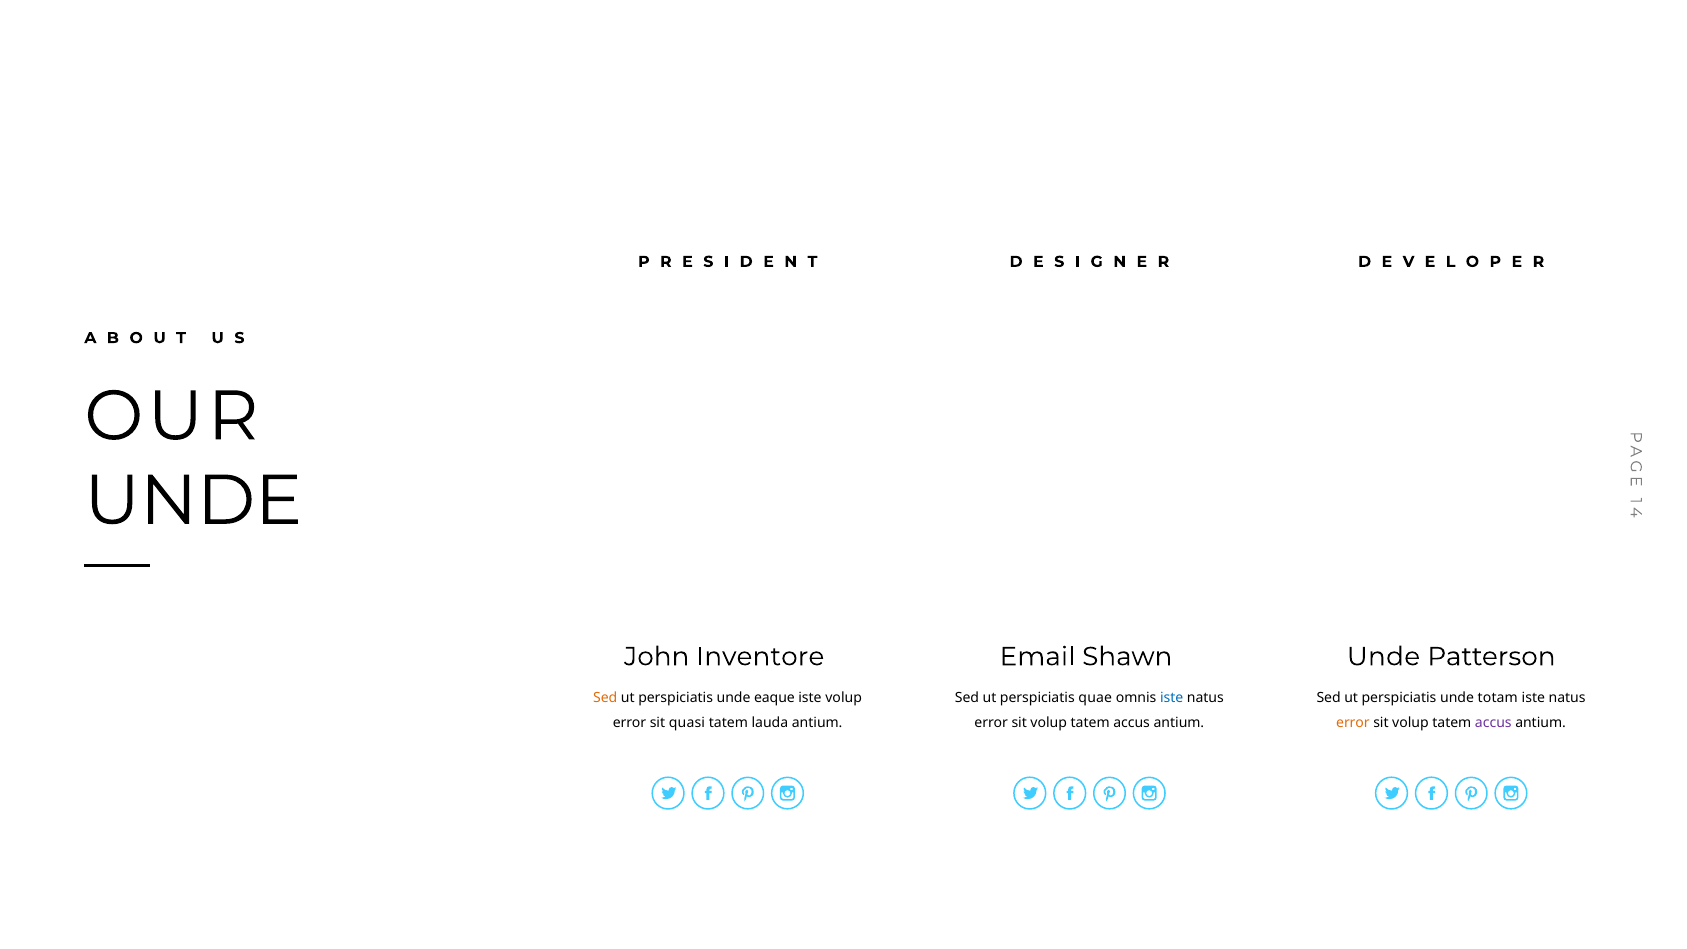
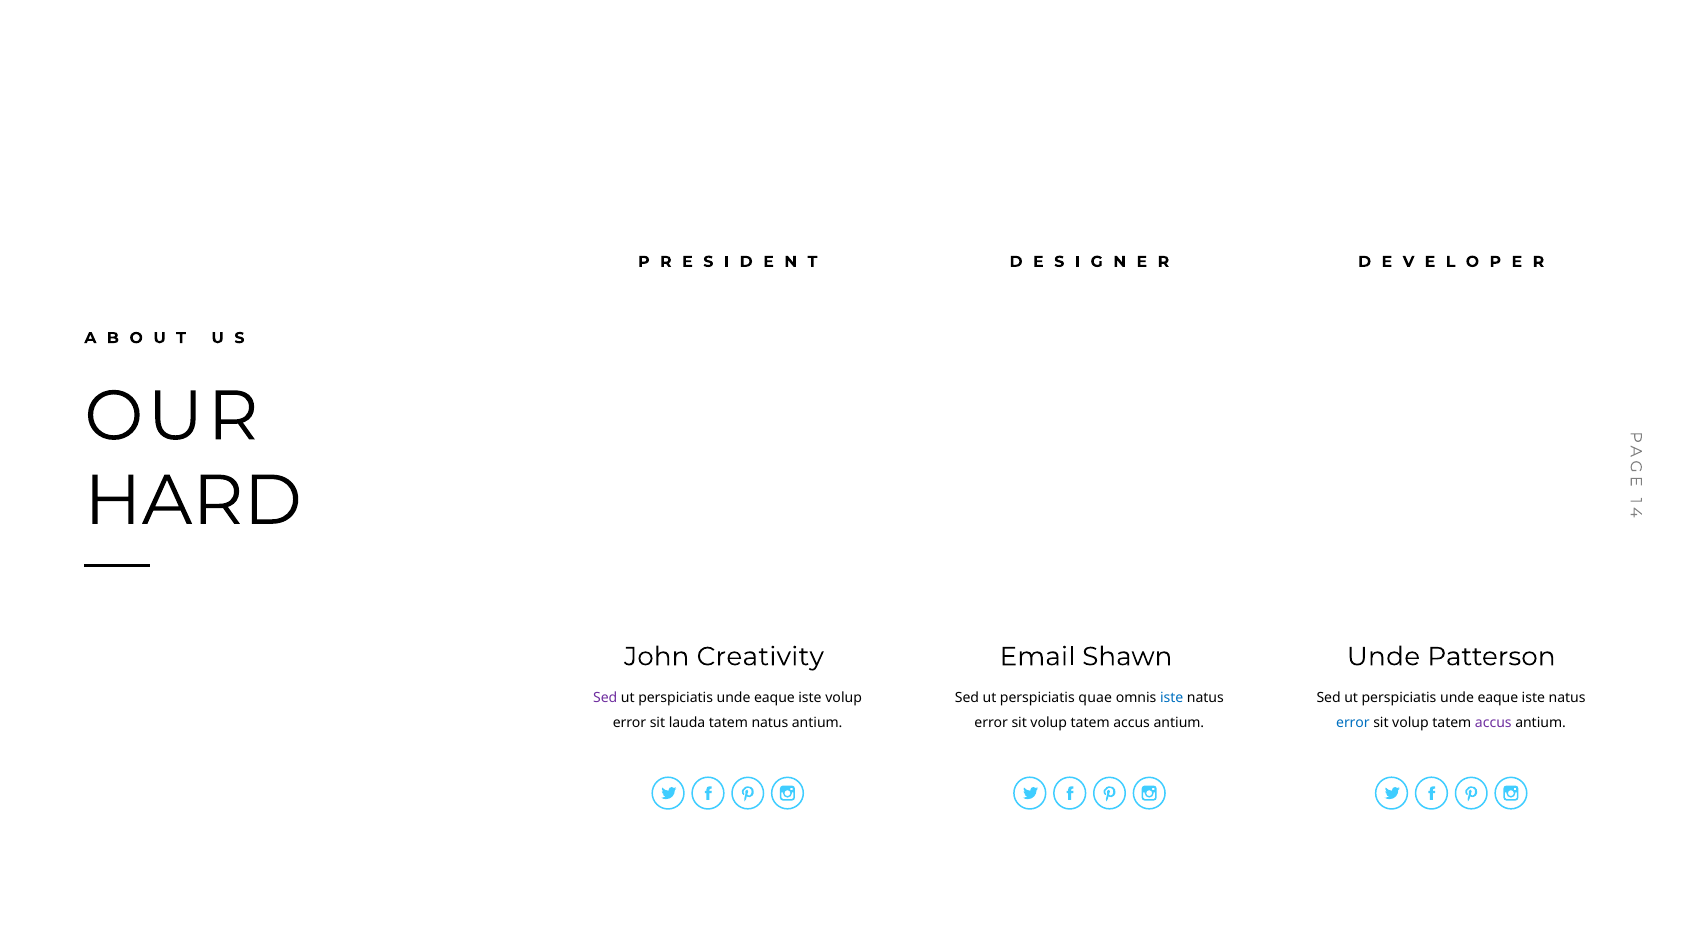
UNDE at (193, 501): UNDE -> HARD
Inventore: Inventore -> Creativity
Sed at (605, 697) colour: orange -> purple
totam at (1498, 697): totam -> eaque
quasi: quasi -> lauda
tatem lauda: lauda -> natus
error at (1353, 723) colour: orange -> blue
